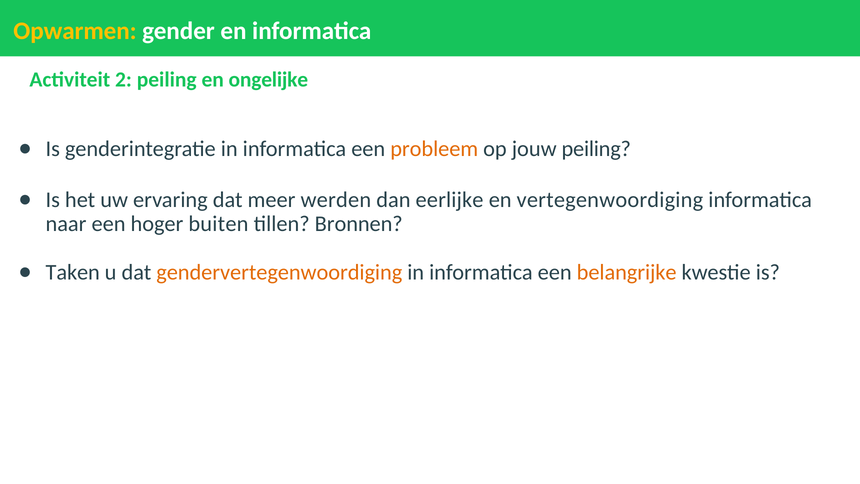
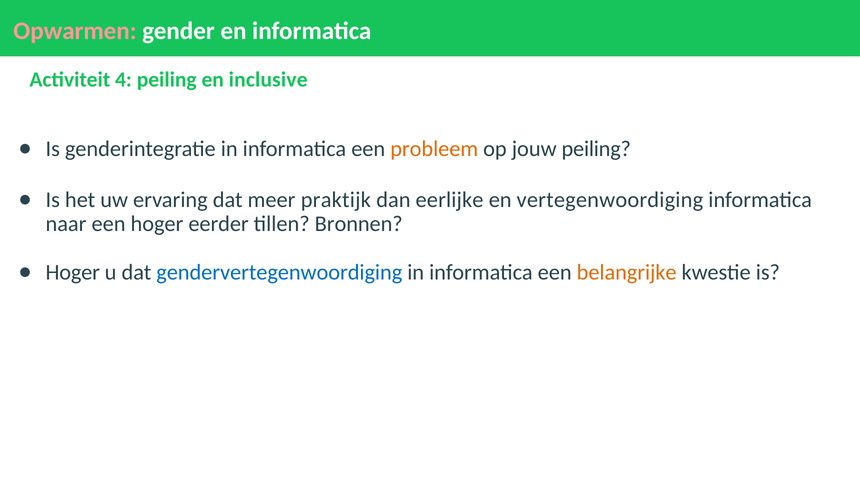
Opwarmen colour: yellow -> pink
2: 2 -> 4
ongelijke: ongelijke -> inclusive
werden: werden -> praktijk
buiten: buiten -> eerder
Taken at (73, 272): Taken -> Hoger
gendervertegenwoordiging colour: orange -> blue
